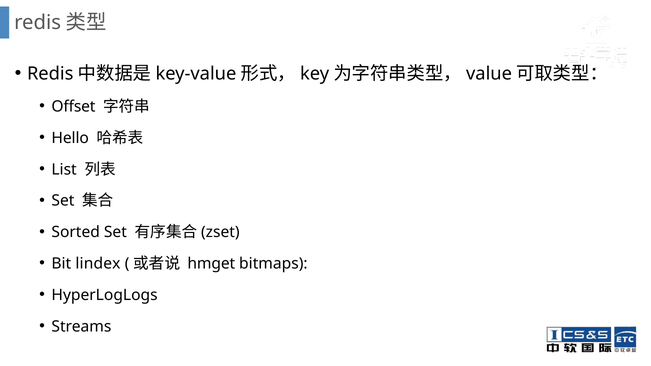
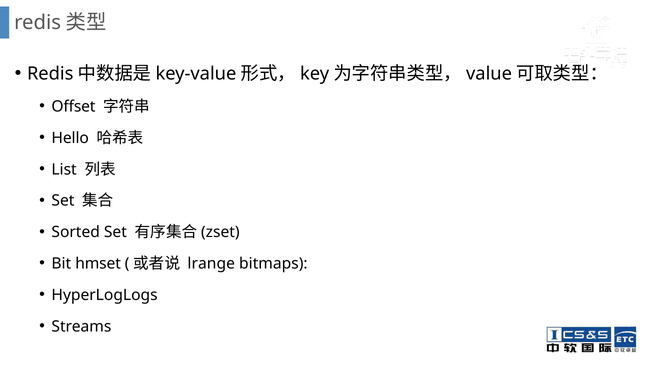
lindex: lindex -> hmset
hmget: hmget -> lrange
